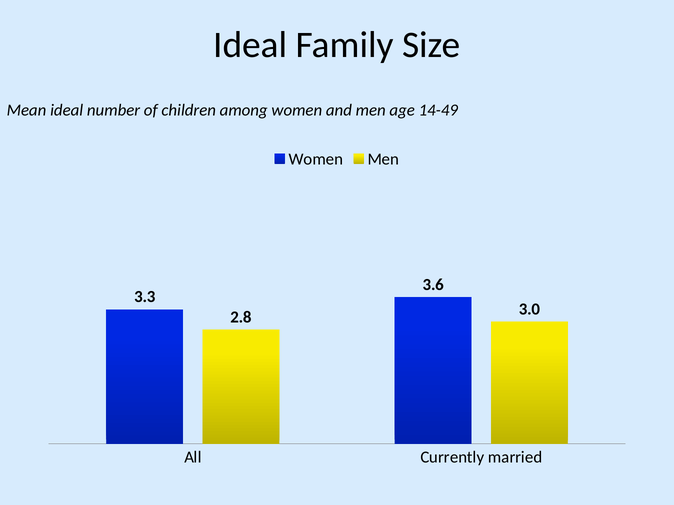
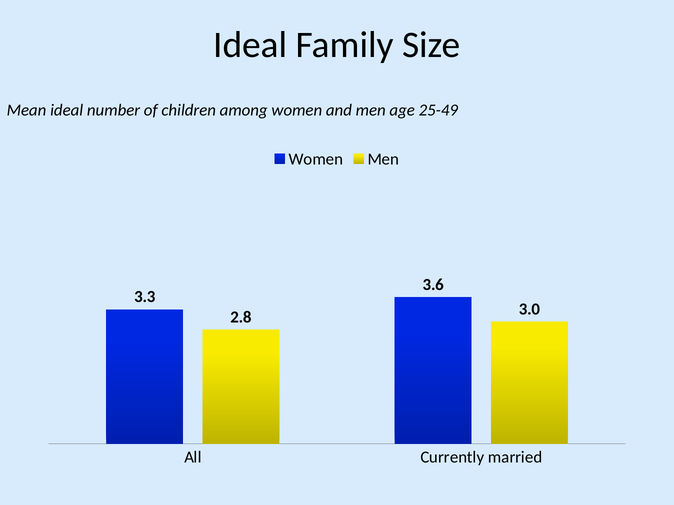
14-49: 14-49 -> 25-49
